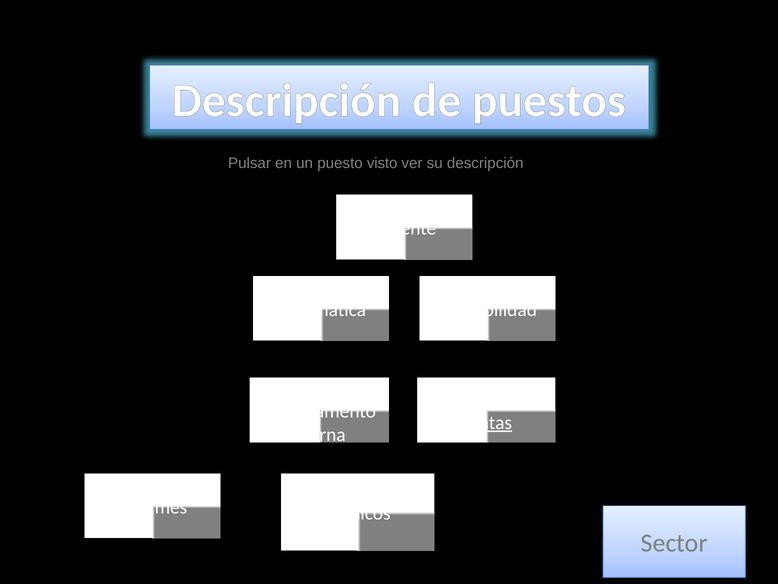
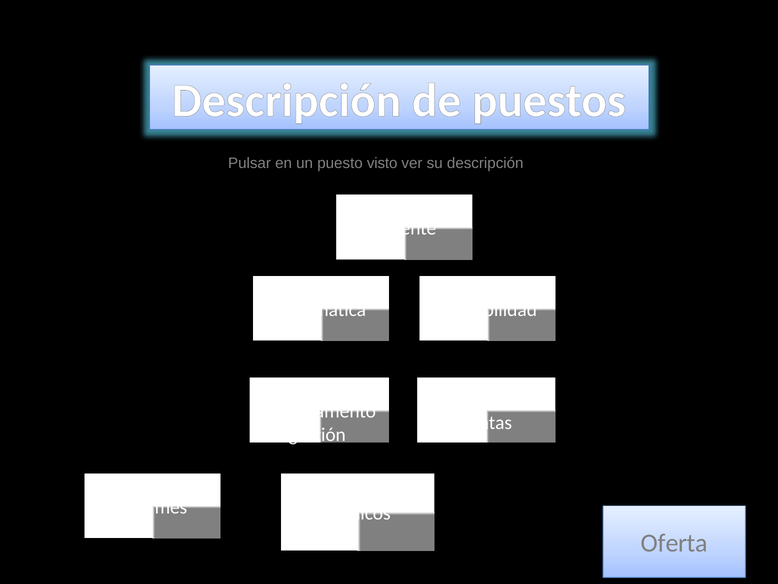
ventas underline: present -> none
interna: interna -> gestión
Sector: Sector -> Oferta
